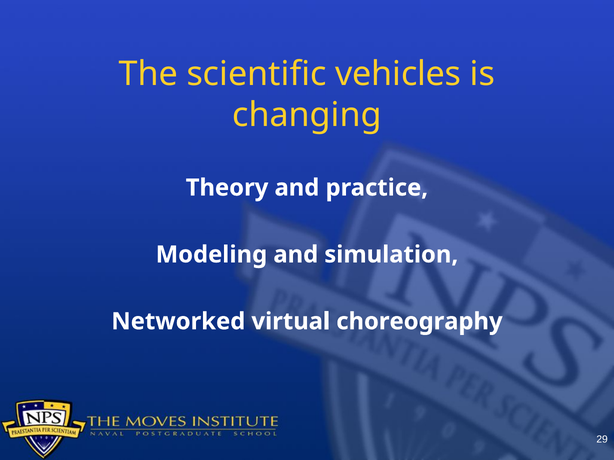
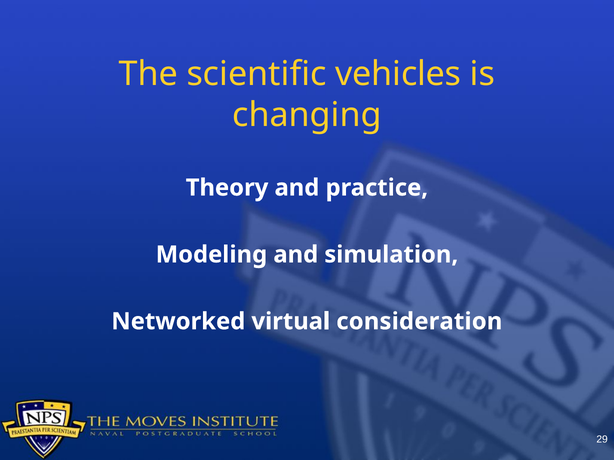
choreography: choreography -> consideration
